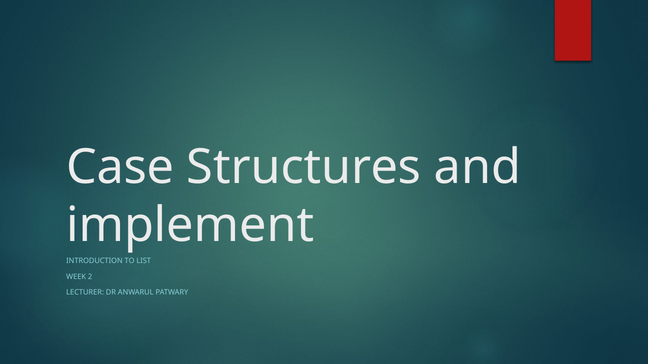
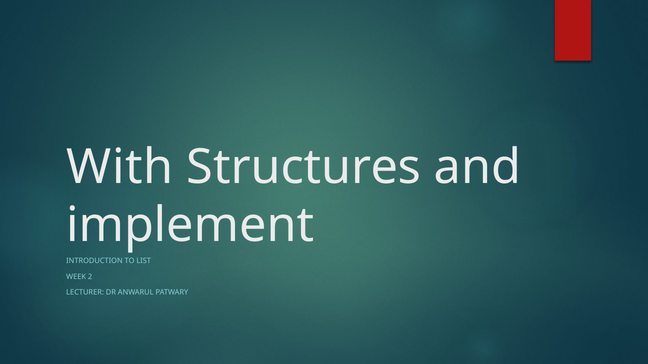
Case: Case -> With
